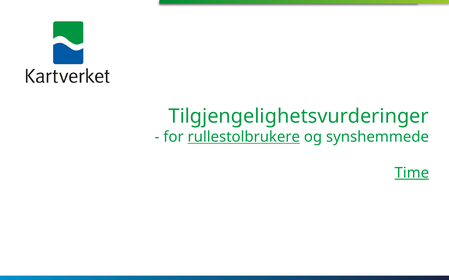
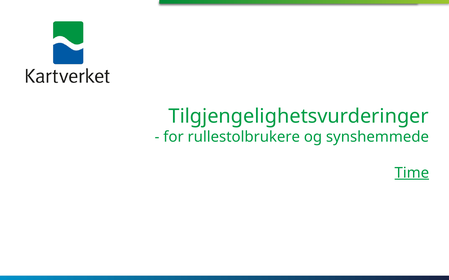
rullestolbrukere underline: present -> none
